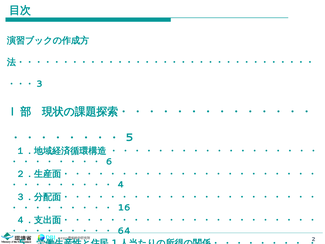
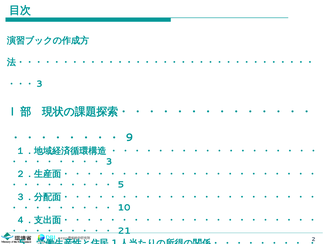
5: 5 -> 9
6: 6 -> 3
4: 4 -> 5
16: 16 -> 10
64: 64 -> 21
